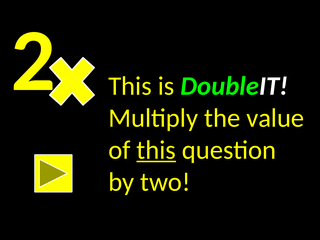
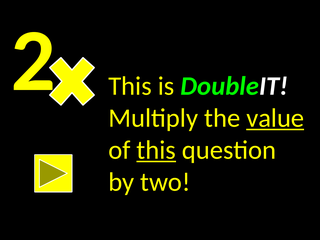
value underline: none -> present
